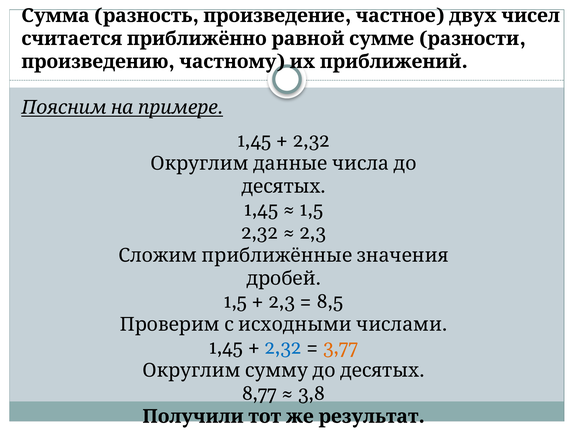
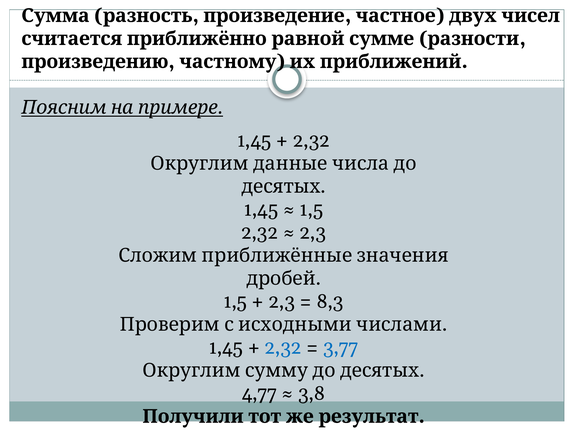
8,5: 8,5 -> 8,3
3,77 colour: orange -> blue
8,77: 8,77 -> 4,77
